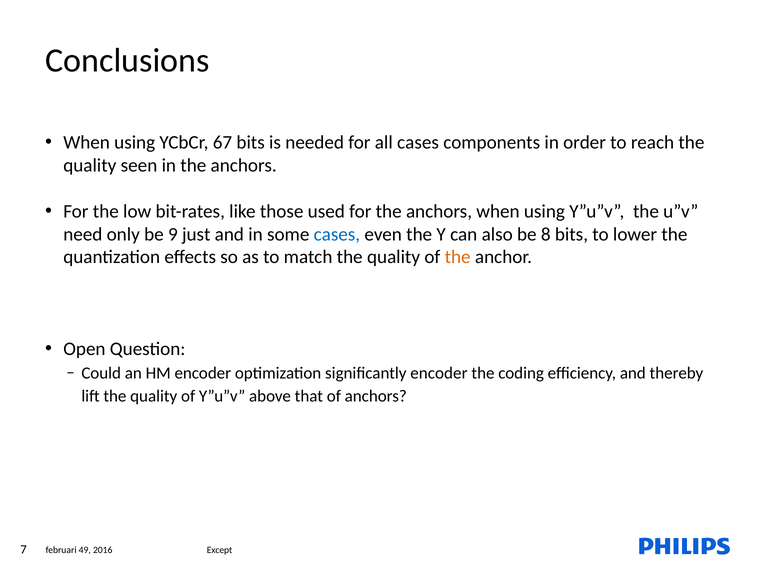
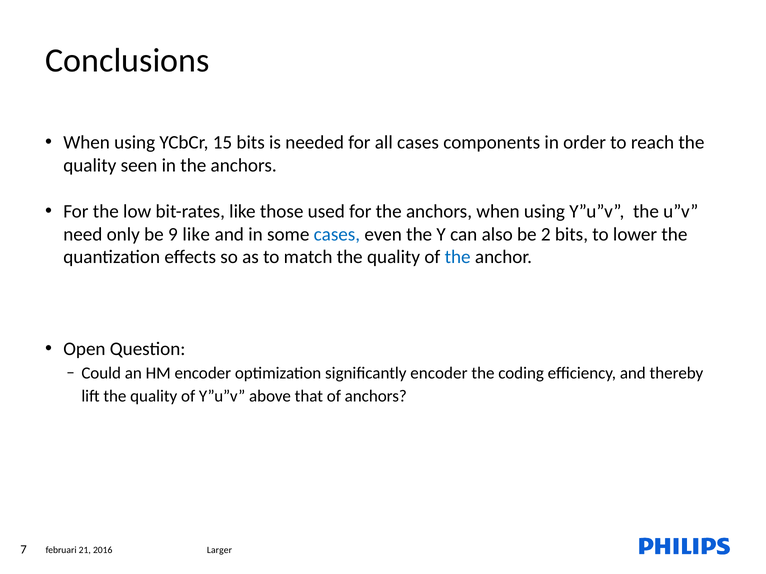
67: 67 -> 15
9 just: just -> like
8: 8 -> 2
the at (458, 257) colour: orange -> blue
49: 49 -> 21
Except: Except -> Larger
